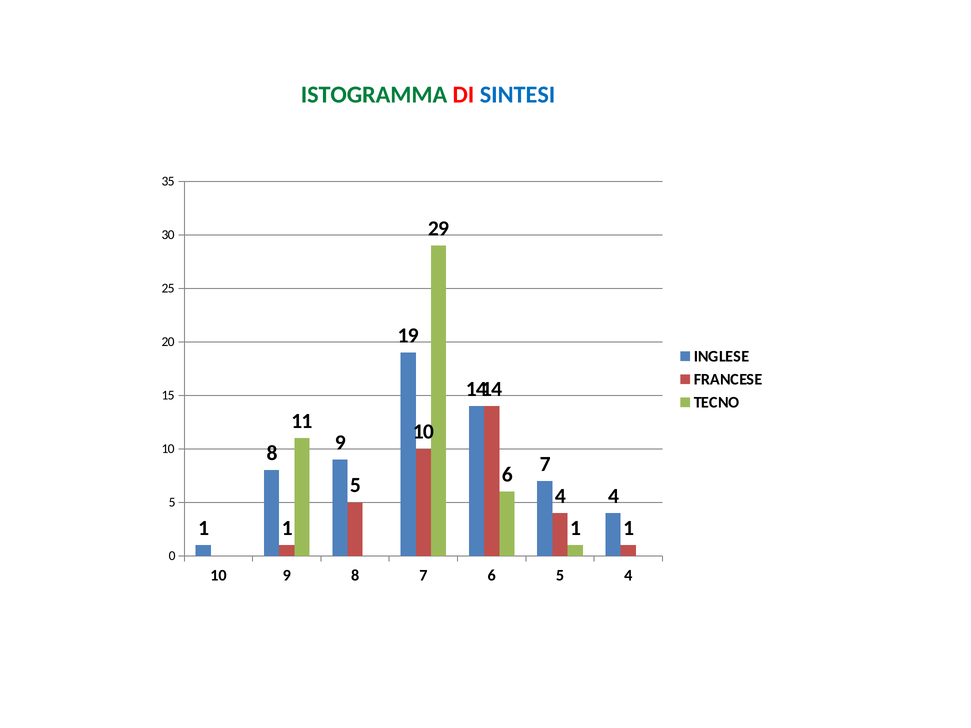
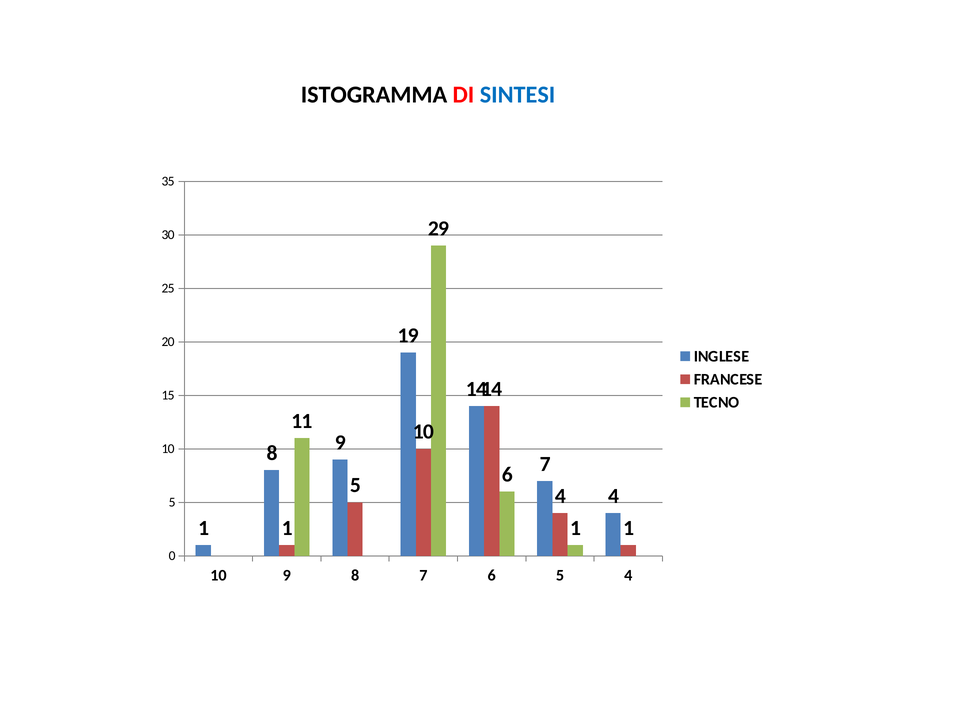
ISTOGRAMMA colour: green -> black
